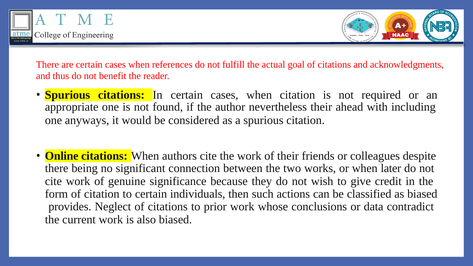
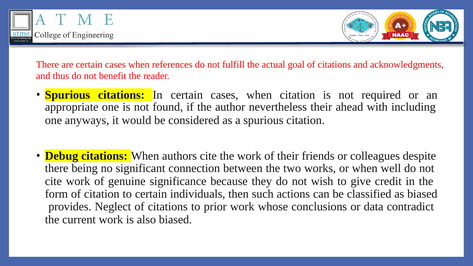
Online: Online -> Debug
later: later -> well
